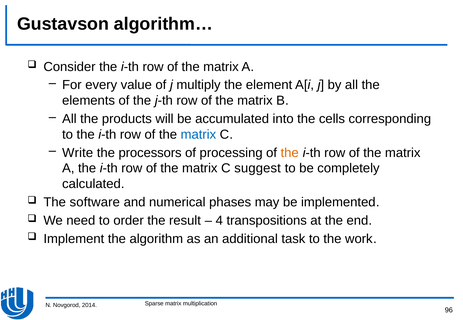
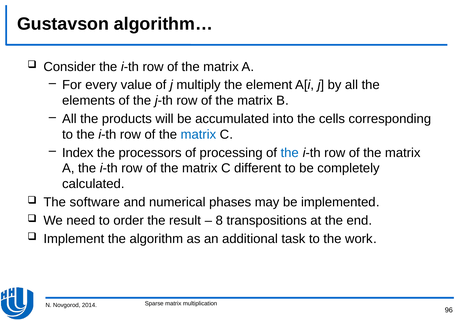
Write: Write -> Index
the at (290, 153) colour: orange -> blue
suggest: suggest -> different
4: 4 -> 8
